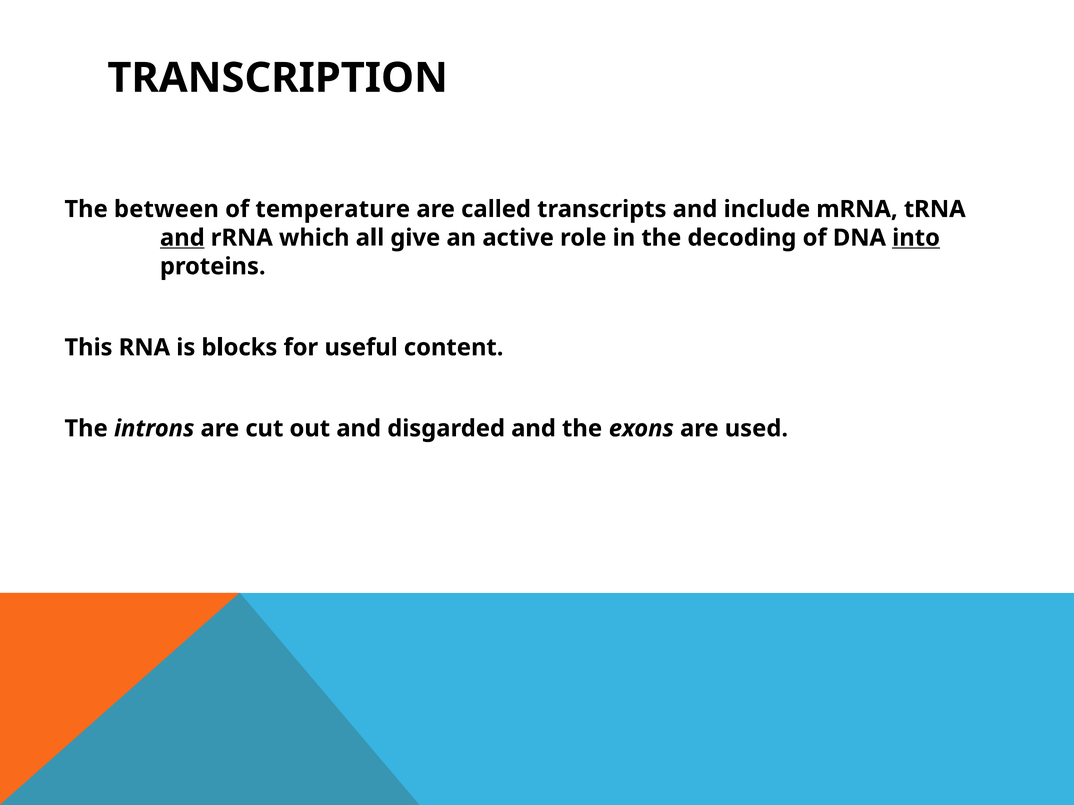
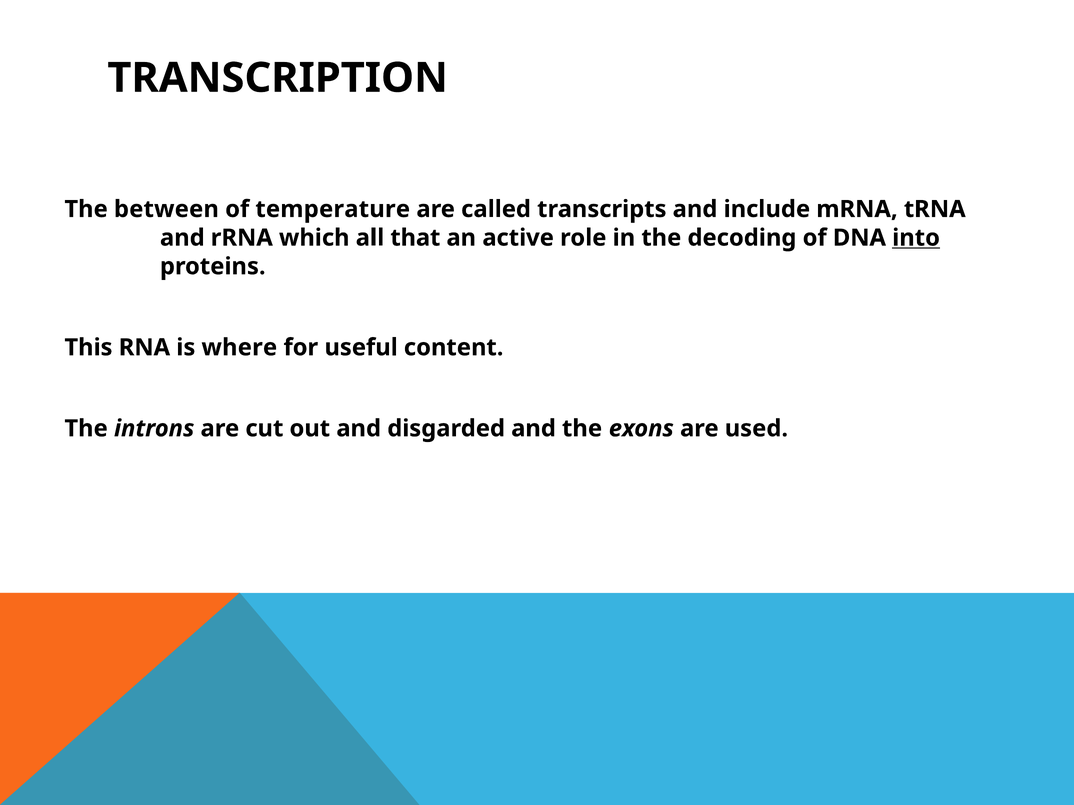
and at (182, 238) underline: present -> none
give: give -> that
blocks: blocks -> where
